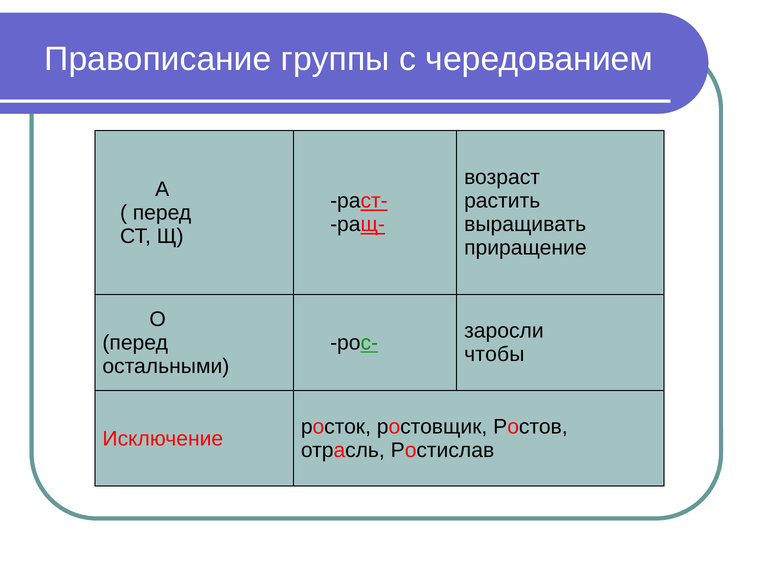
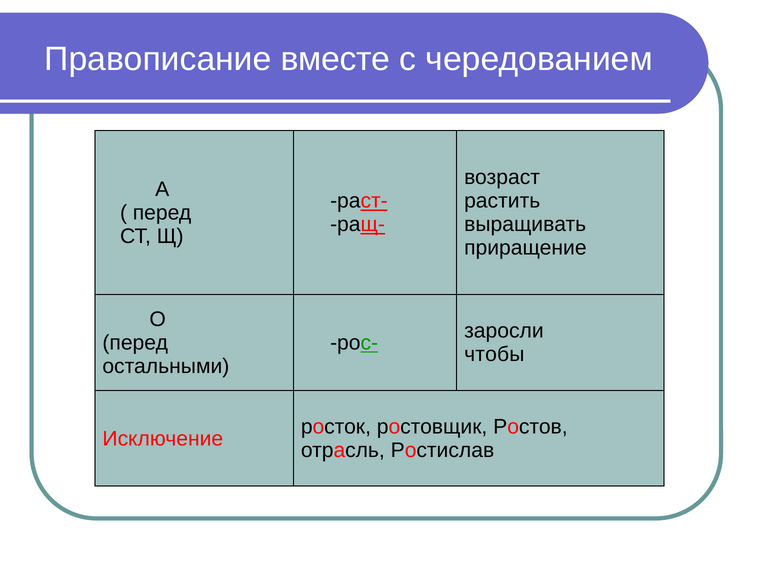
группы: группы -> вместе
